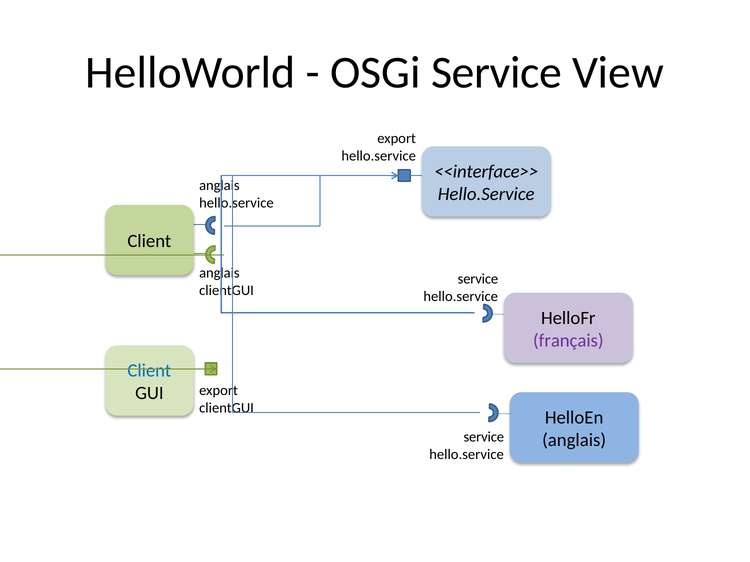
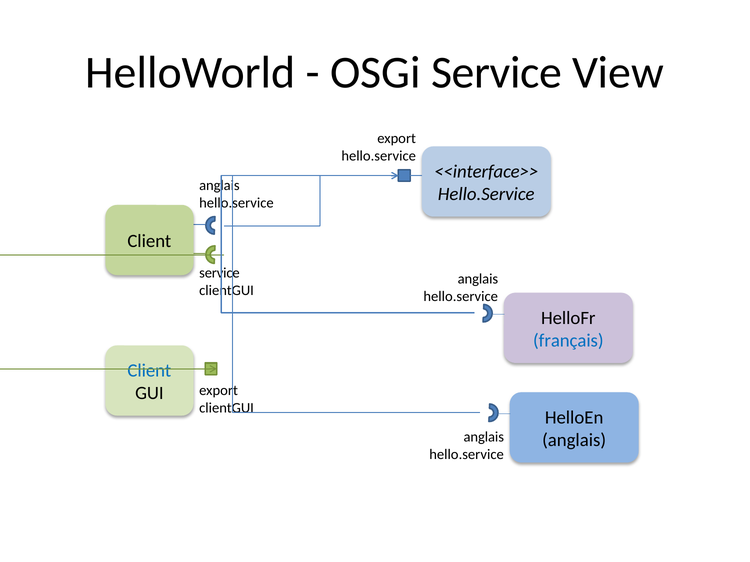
anglais at (219, 273): anglais -> service
service at (478, 279): service -> anglais
français colour: purple -> blue
service at (484, 437): service -> anglais
